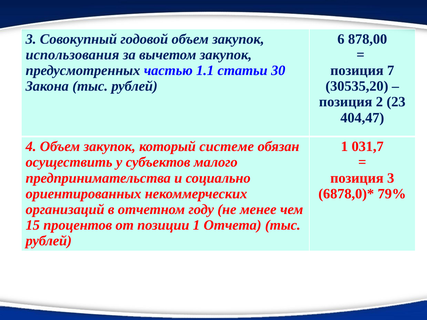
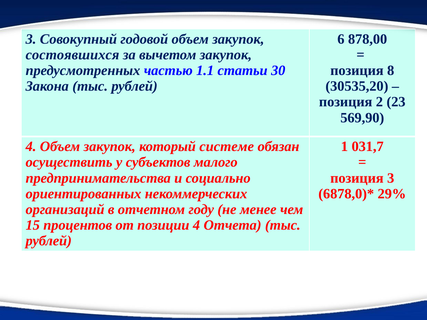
использования: использования -> состоявшихся
7: 7 -> 8
404,47: 404,47 -> 569,90
79%: 79% -> 29%
позиции 1: 1 -> 4
